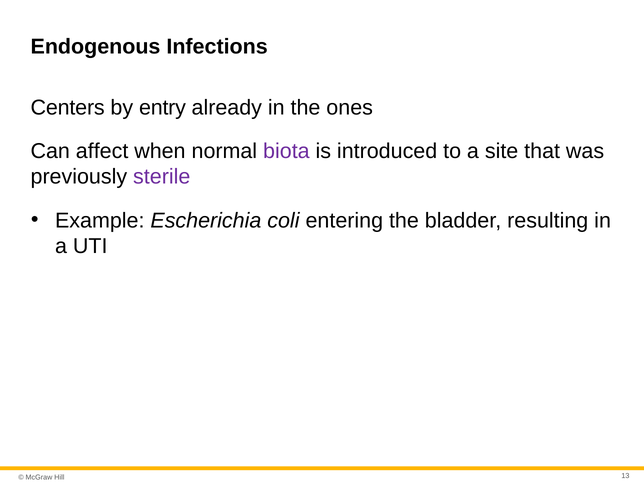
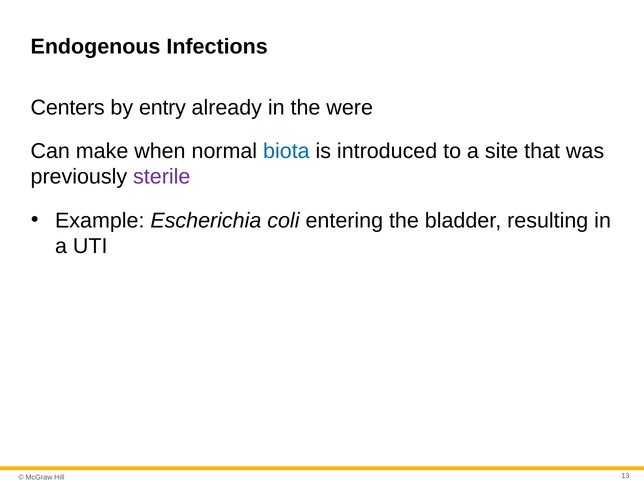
ones: ones -> were
affect: affect -> make
biota colour: purple -> blue
